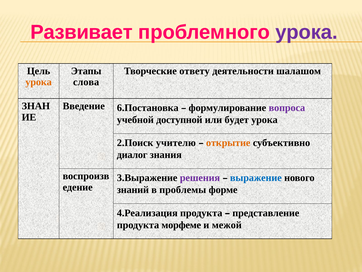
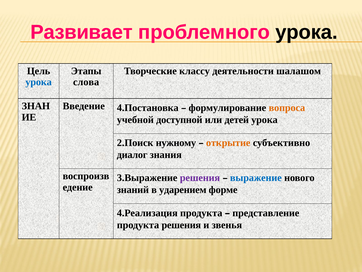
урока at (306, 32) colour: purple -> black
ответу: ответу -> классу
урока at (39, 82) colour: orange -> blue
6.Постановка: 6.Постановка -> 4.Постановка
вопроса colour: purple -> orange
будет: будет -> детей
учителю: учителю -> нужному
проблемы: проблемы -> ударением
продукта морфеме: морфеме -> решения
межой: межой -> звенья
